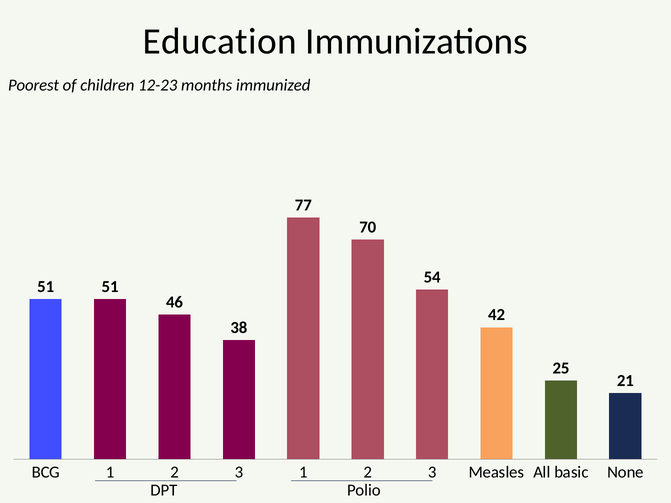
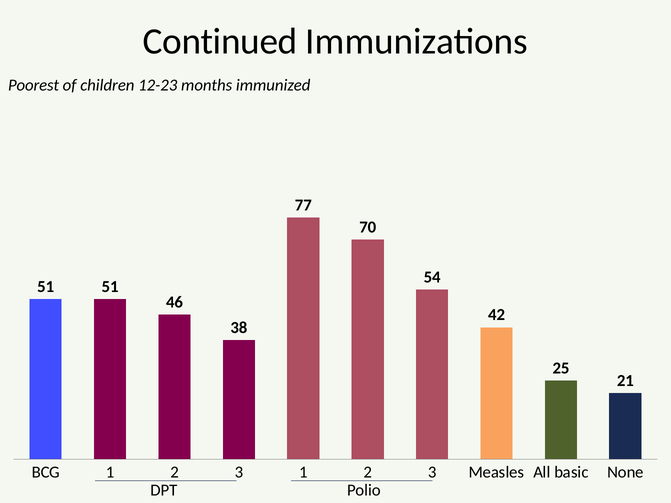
Education: Education -> Continued
